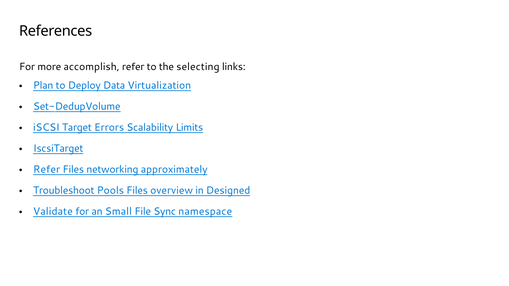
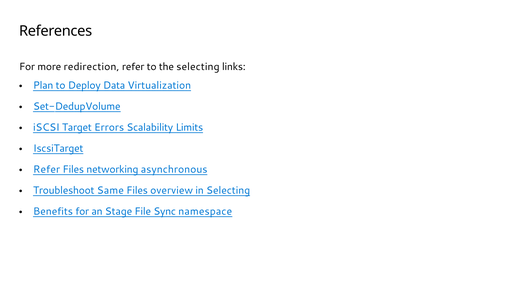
accomplish: accomplish -> redirection
approximately: approximately -> asynchronous
Pools: Pools -> Same
in Designed: Designed -> Selecting
Validate: Validate -> Benefits
Small: Small -> Stage
